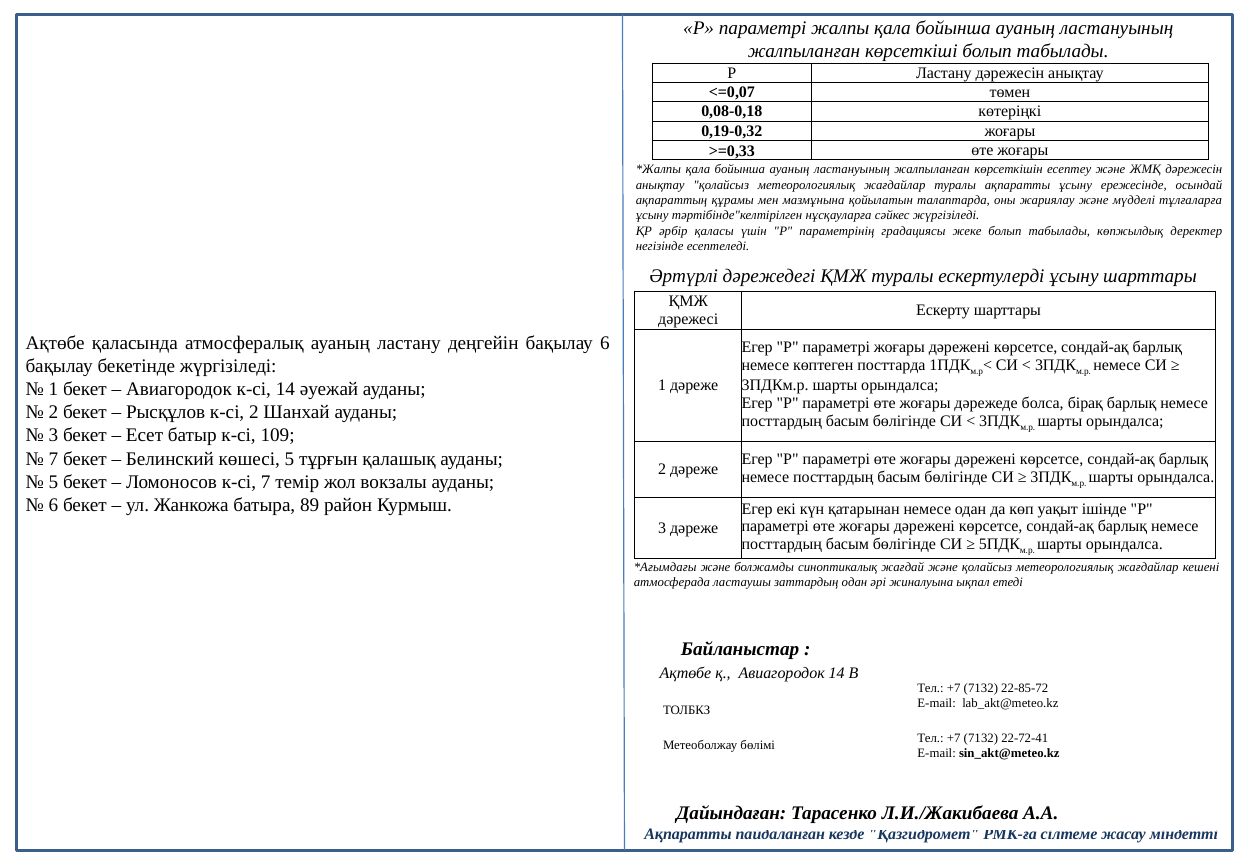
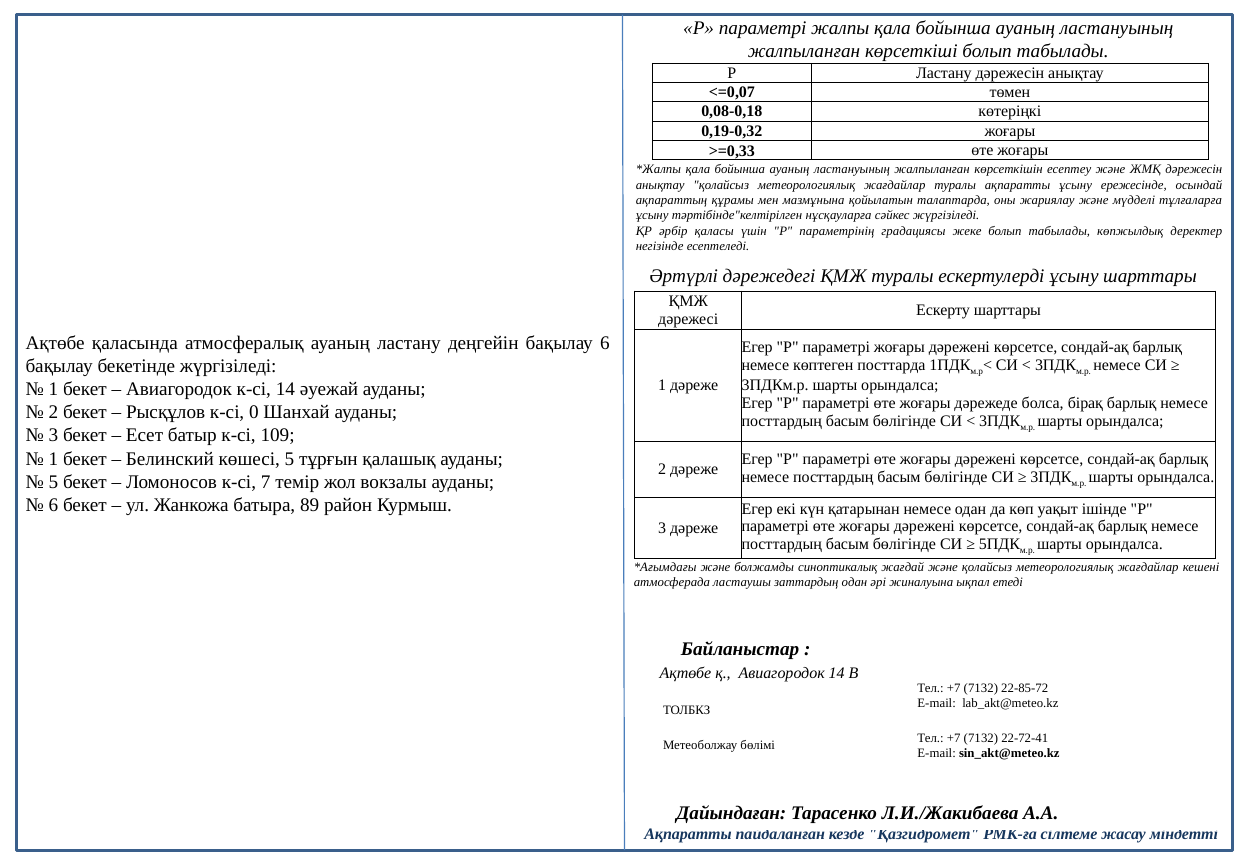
к-сі 2: 2 -> 0
7 at (53, 459): 7 -> 1
